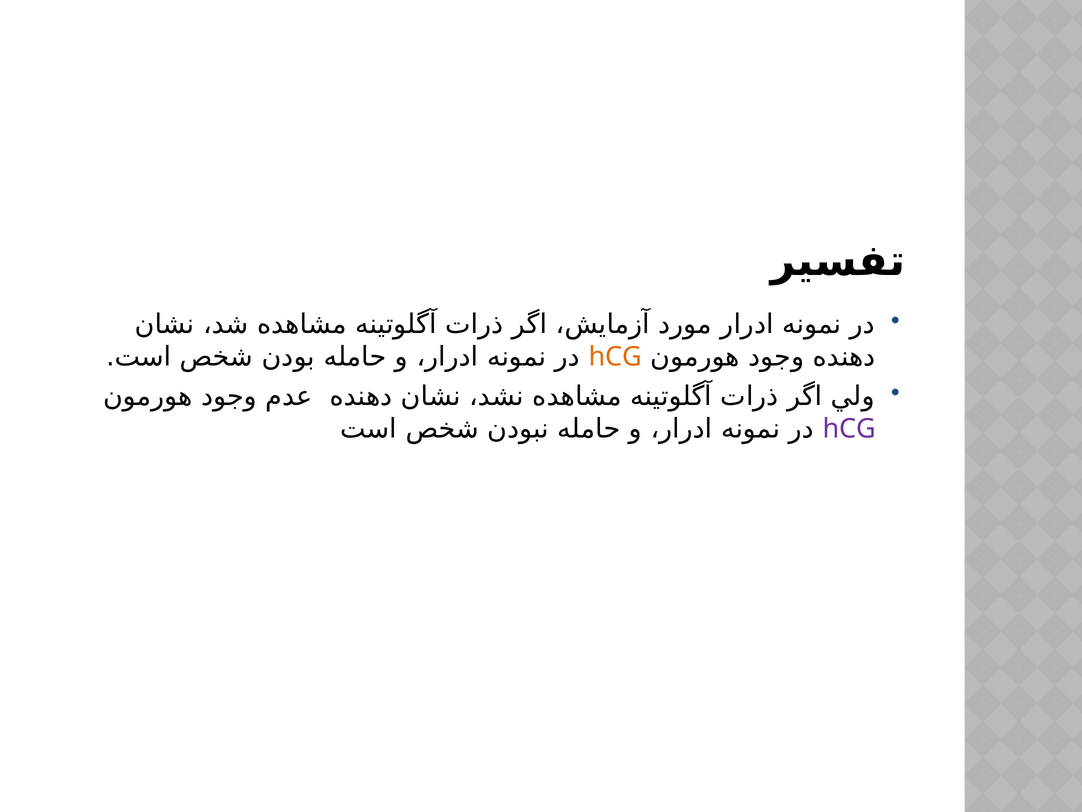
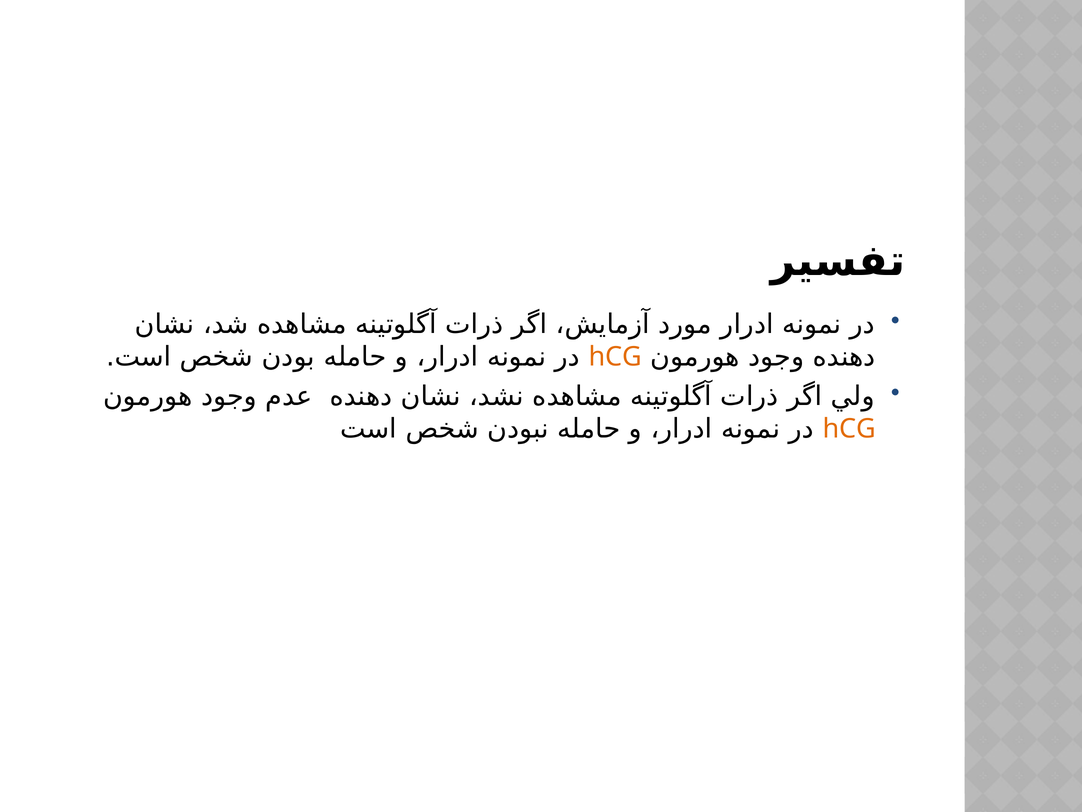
hCG at (849, 429) colour: purple -> orange
